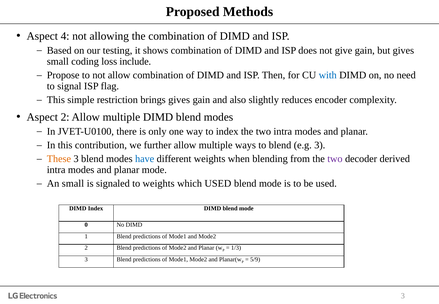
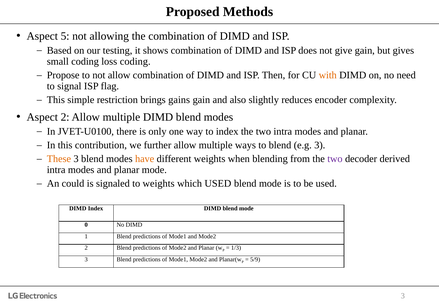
4: 4 -> 5
loss include: include -> coding
with colour: blue -> orange
brings gives: gives -> gains
have colour: blue -> orange
An small: small -> could
